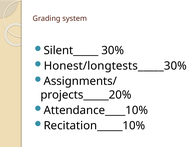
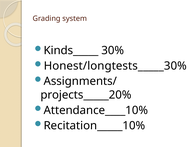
Silent_____: Silent_____ -> Kinds_____
